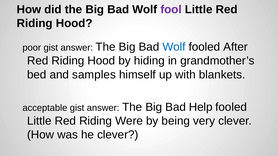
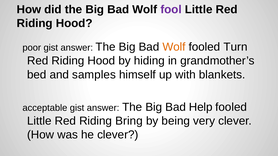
Wolf at (174, 47) colour: blue -> orange
After: After -> Turn
Were: Were -> Bring
